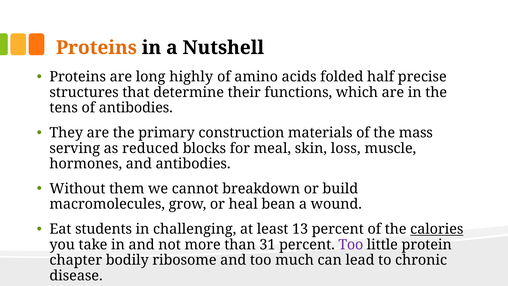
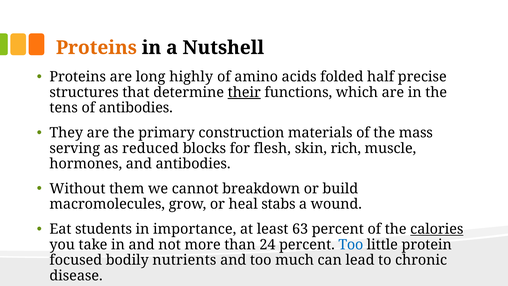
their underline: none -> present
meal: meal -> flesh
loss: loss -> rich
bean: bean -> stabs
challenging: challenging -> importance
13: 13 -> 63
31: 31 -> 24
Too at (351, 245) colour: purple -> blue
chapter: chapter -> focused
ribosome: ribosome -> nutrients
